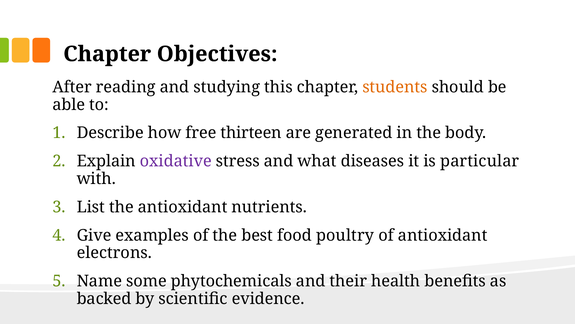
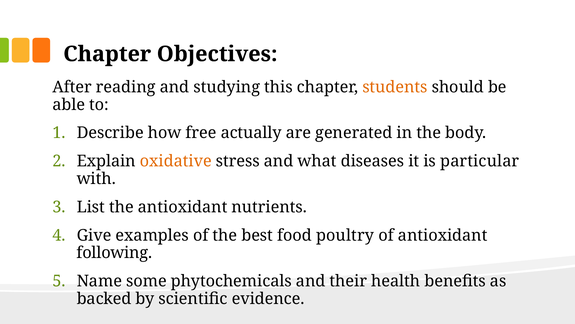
thirteen: thirteen -> actually
oxidative colour: purple -> orange
electrons: electrons -> following
